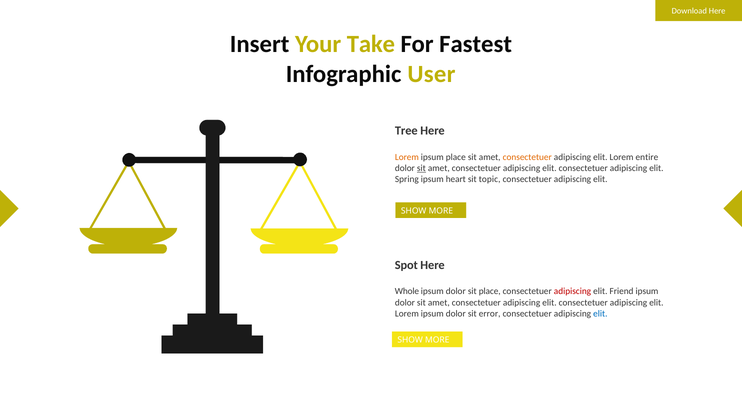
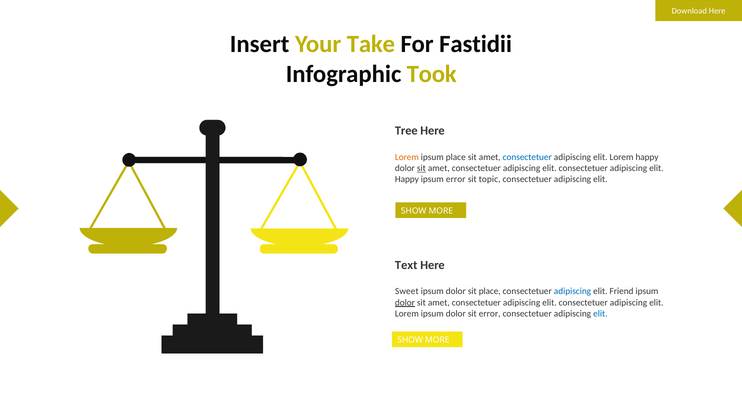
Fastest: Fastest -> Fastidii
User: User -> Took
consectetuer at (527, 157) colour: orange -> blue
Lorem entire: entire -> happy
Spring at (407, 180): Spring -> Happy
ipsum heart: heart -> error
Spot: Spot -> Text
Whole: Whole -> Sweet
adipiscing at (572, 292) colour: red -> blue
dolor at (405, 303) underline: none -> present
